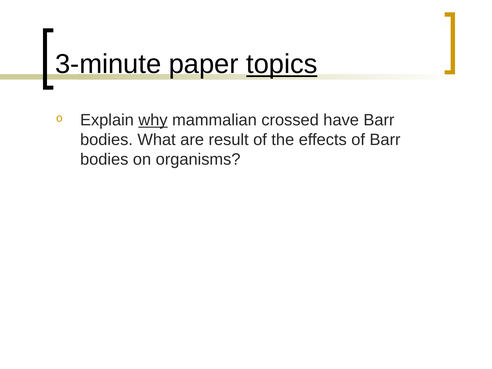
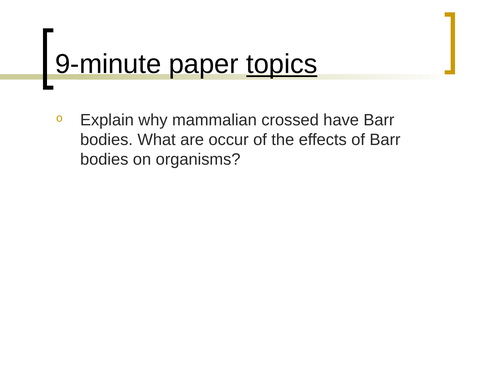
3-minute: 3-minute -> 9-minute
why underline: present -> none
result: result -> occur
